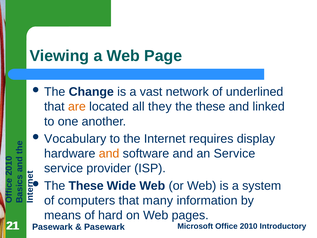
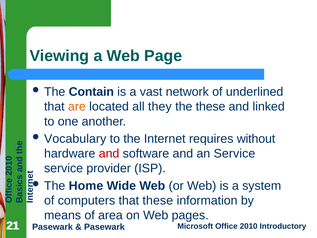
Change: Change -> Contain
display: display -> without
and at (109, 153) colour: orange -> red
These at (86, 185): These -> Home
that many: many -> these
hard: hard -> area
